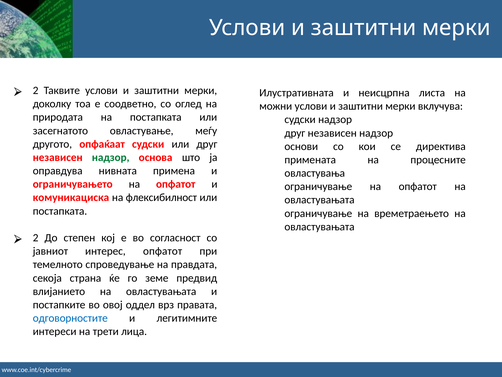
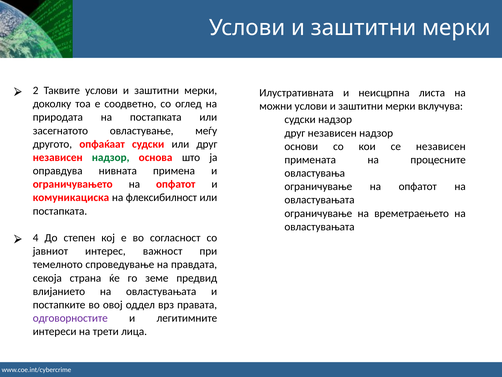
се директива: директива -> независен
2 at (36, 238): 2 -> 4
интерес опфатот: опфатот -> важност
одговорностите colour: blue -> purple
